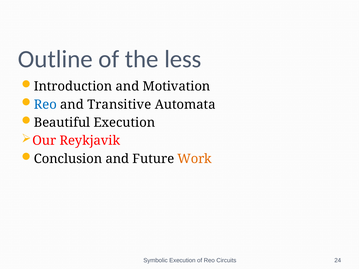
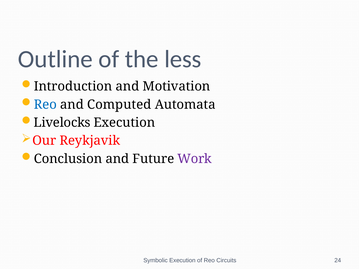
Transitive: Transitive -> Computed
Beautiful: Beautiful -> Livelocks
Work colour: orange -> purple
